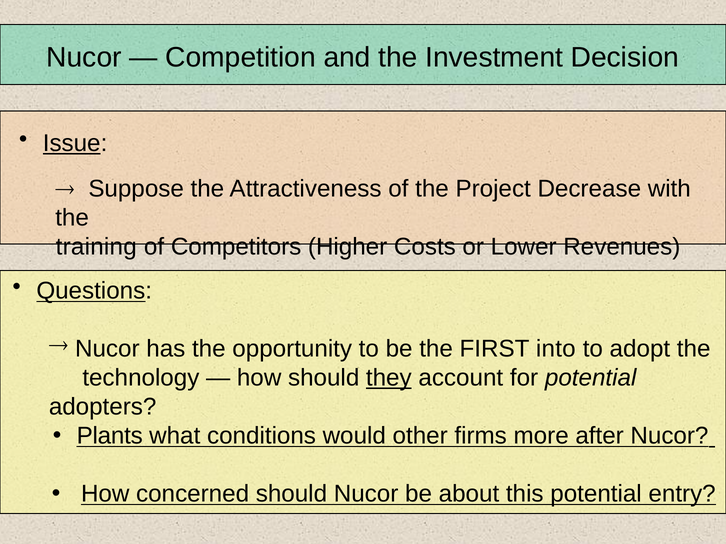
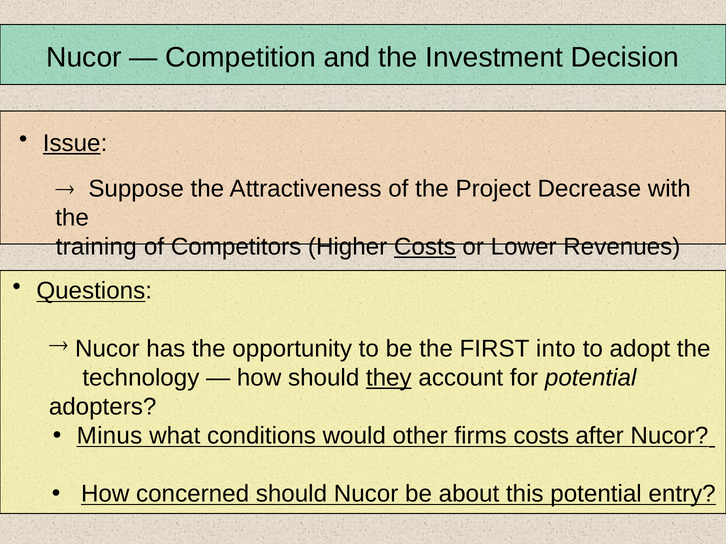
Costs at (425, 247) underline: none -> present
Plants: Plants -> Minus
firms more: more -> costs
